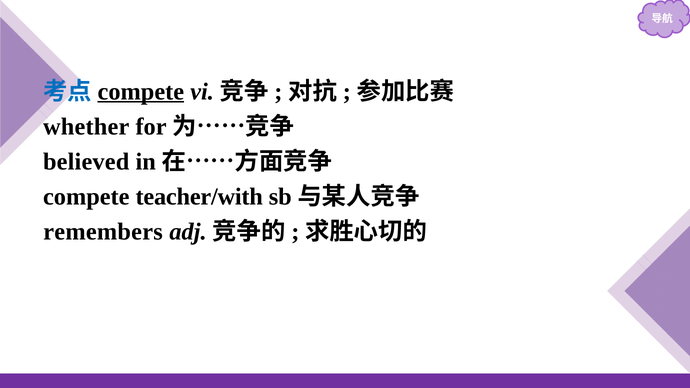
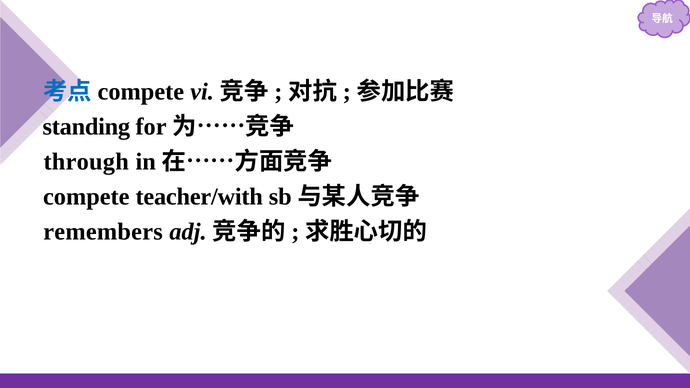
compete at (141, 92) underline: present -> none
whether: whether -> standing
believed: believed -> through
